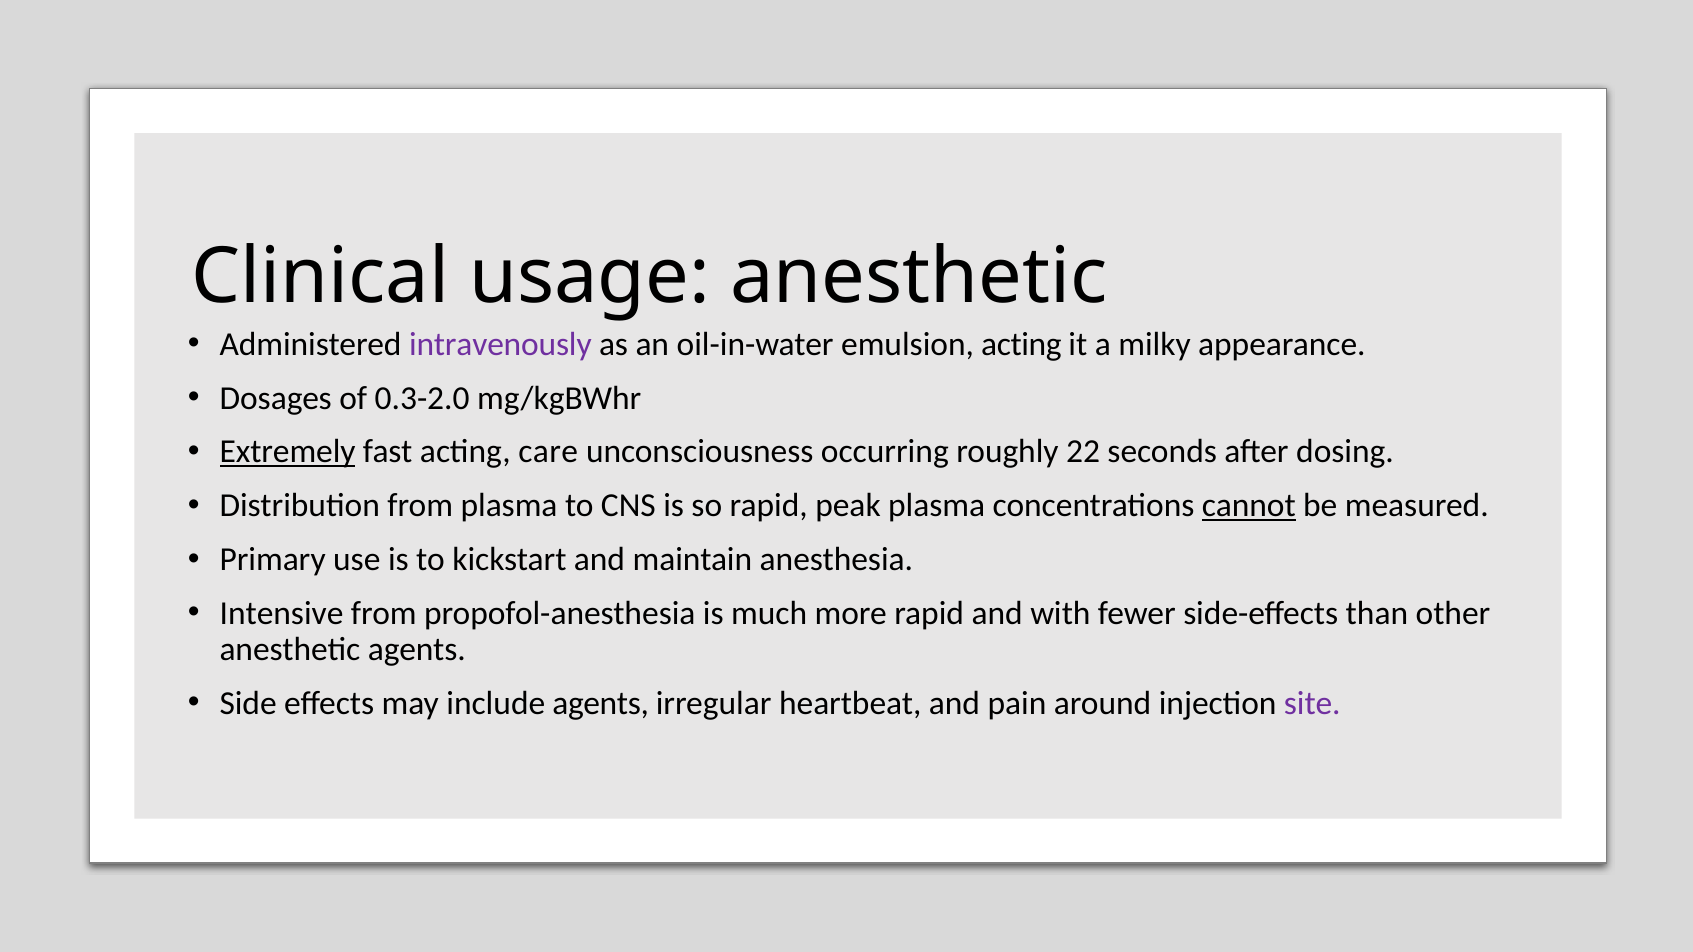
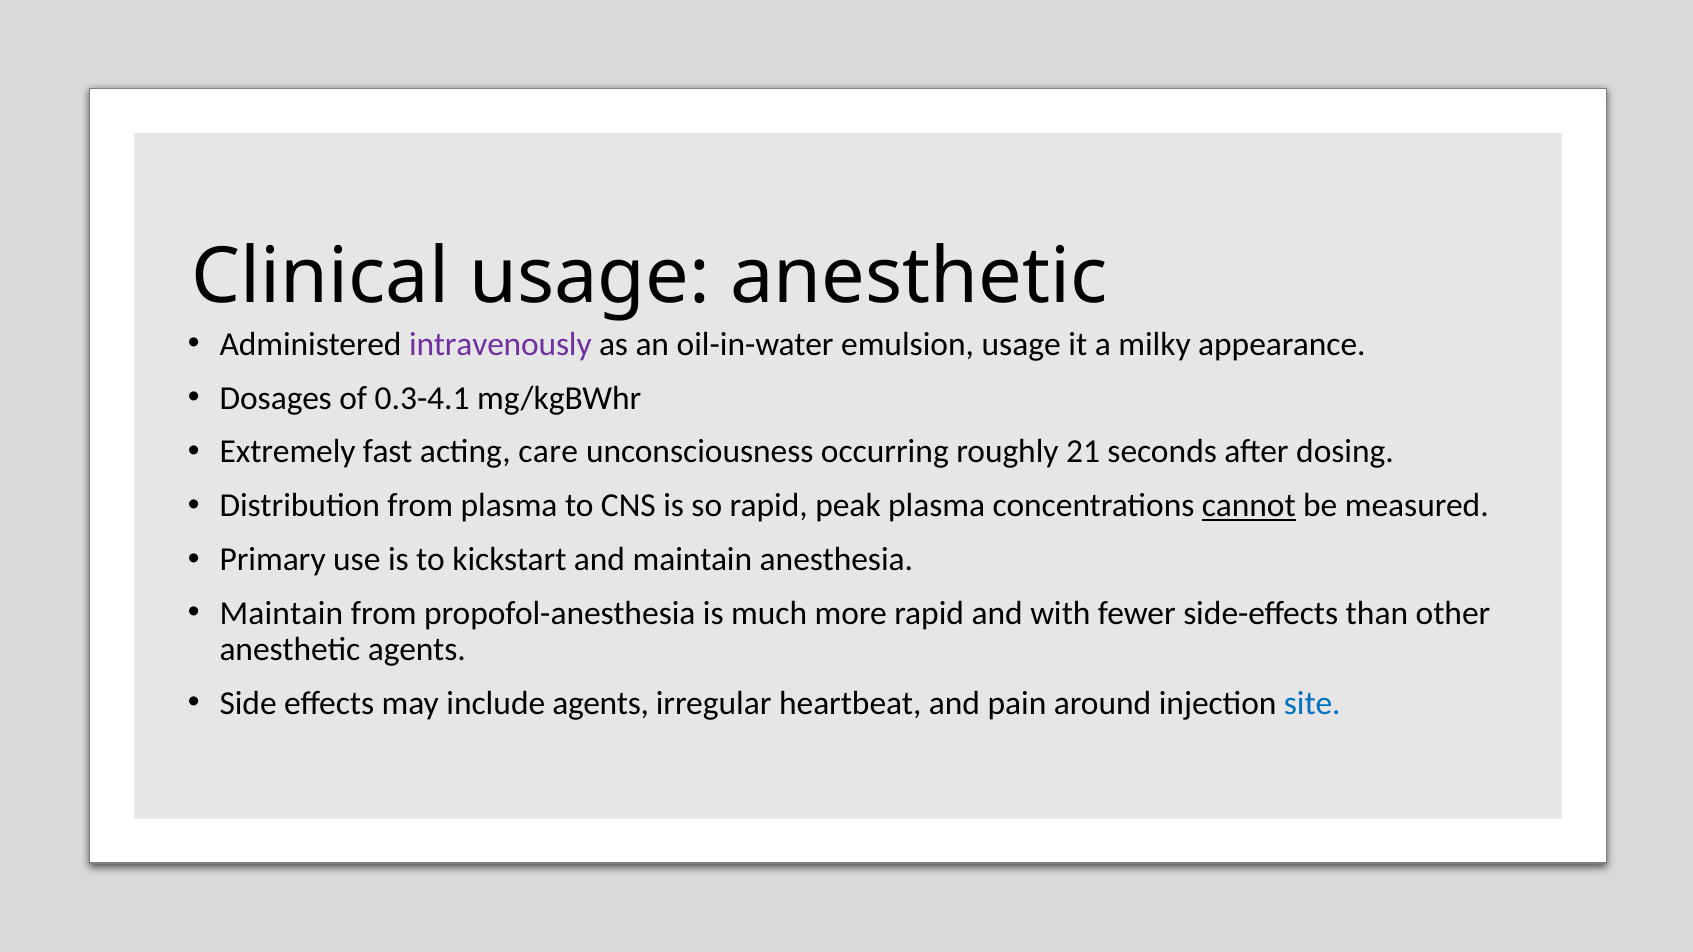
emulsion acting: acting -> usage
0.3-2.0: 0.3-2.0 -> 0.3-4.1
Extremely underline: present -> none
22: 22 -> 21
Intensive at (282, 613): Intensive -> Maintain
site colour: purple -> blue
